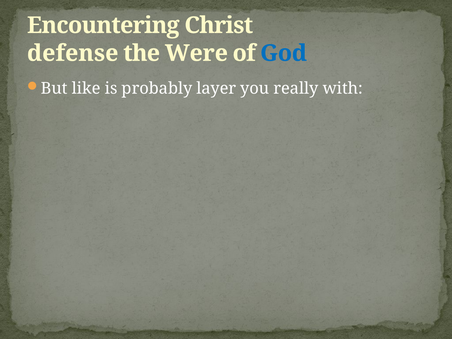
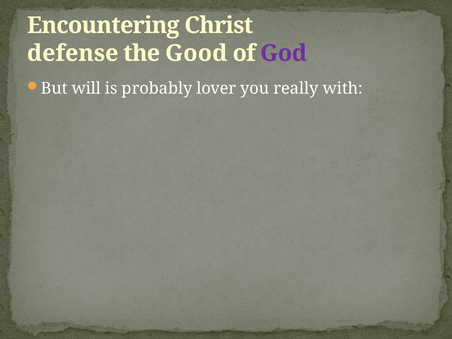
Were: Were -> Good
God colour: blue -> purple
like: like -> will
layer: layer -> lover
